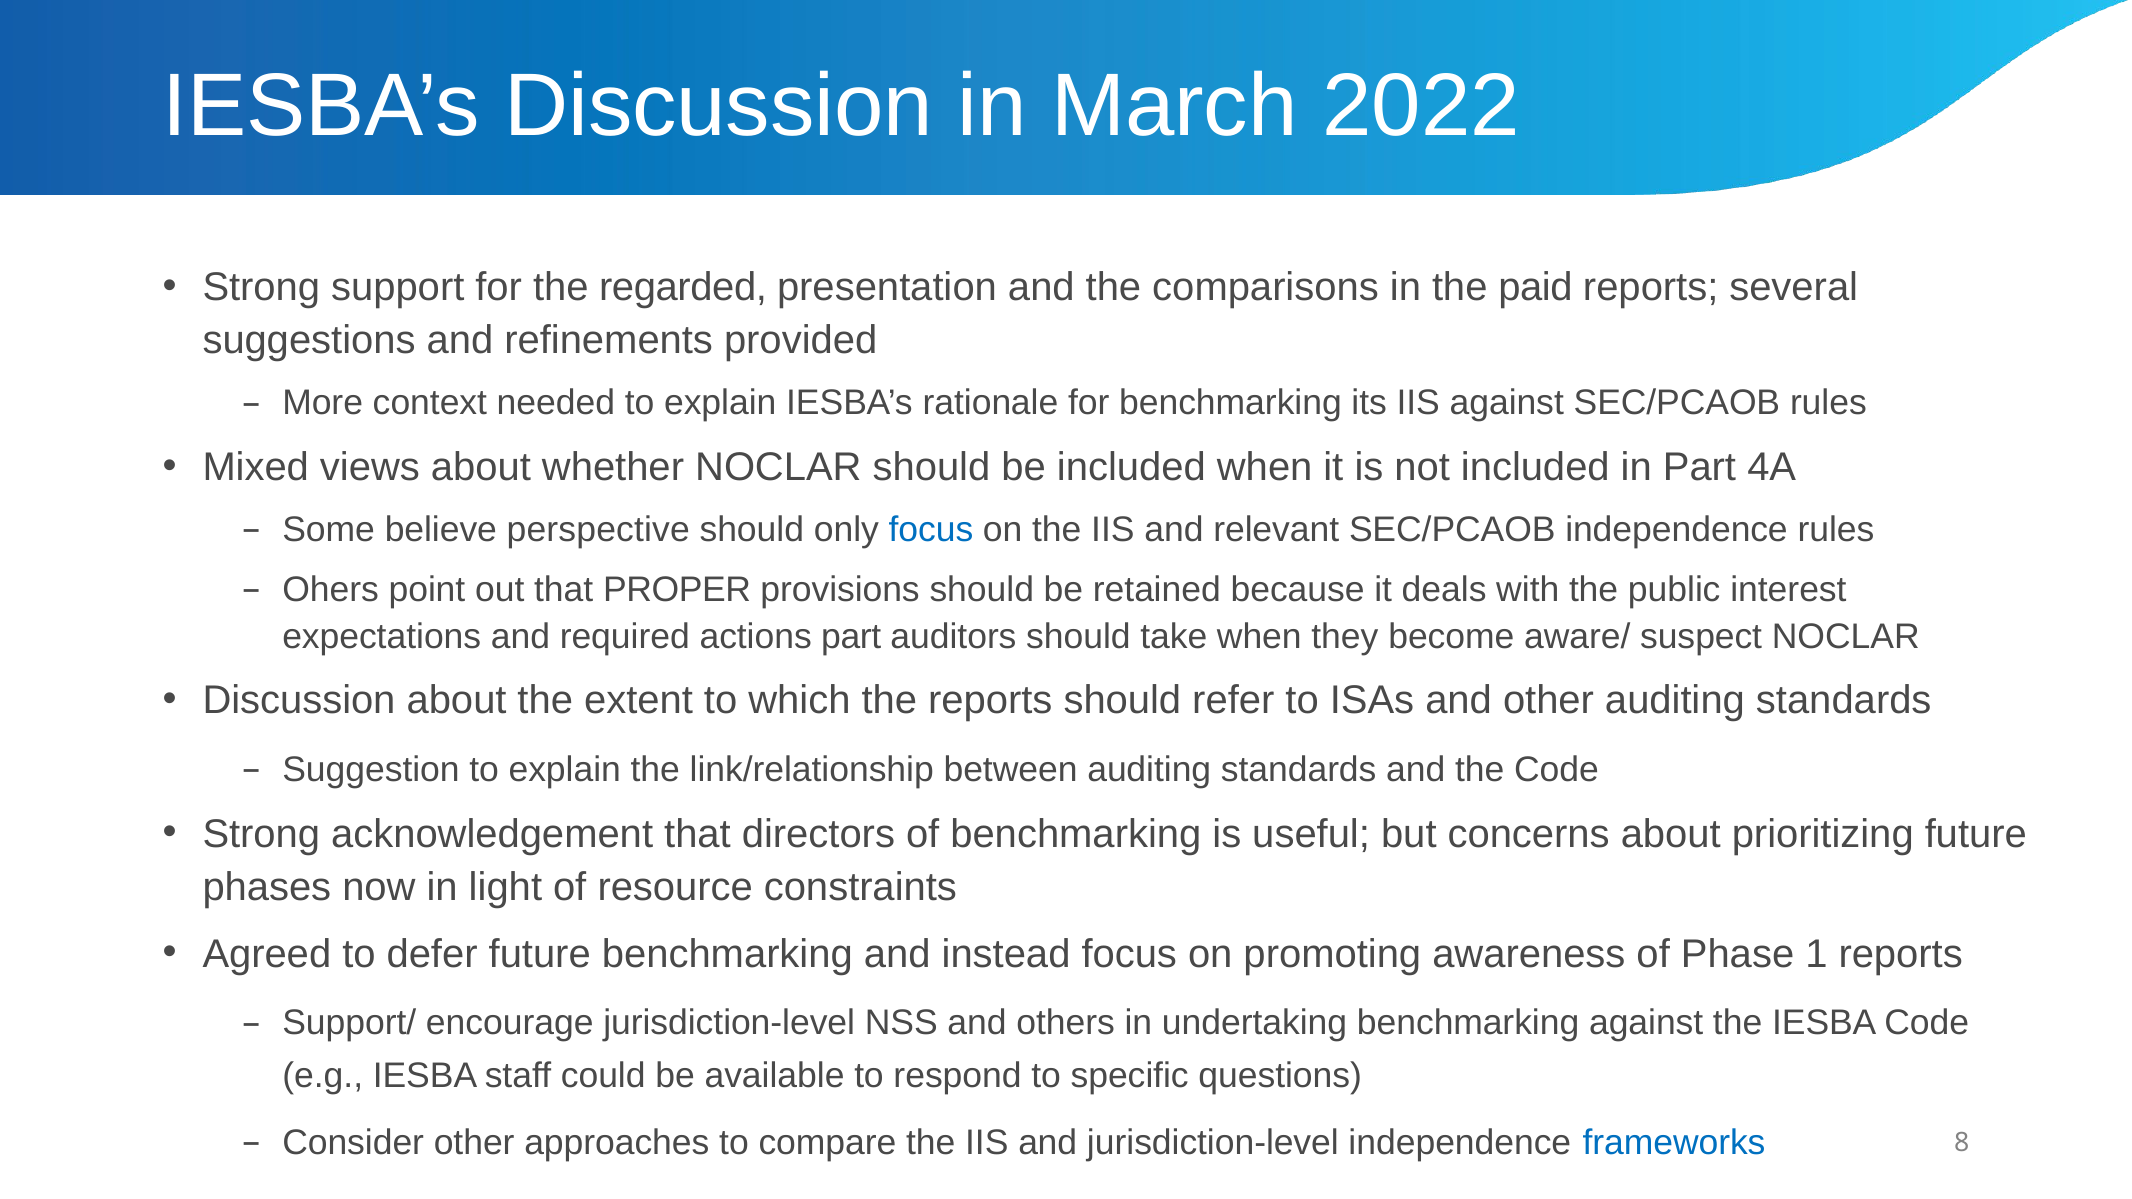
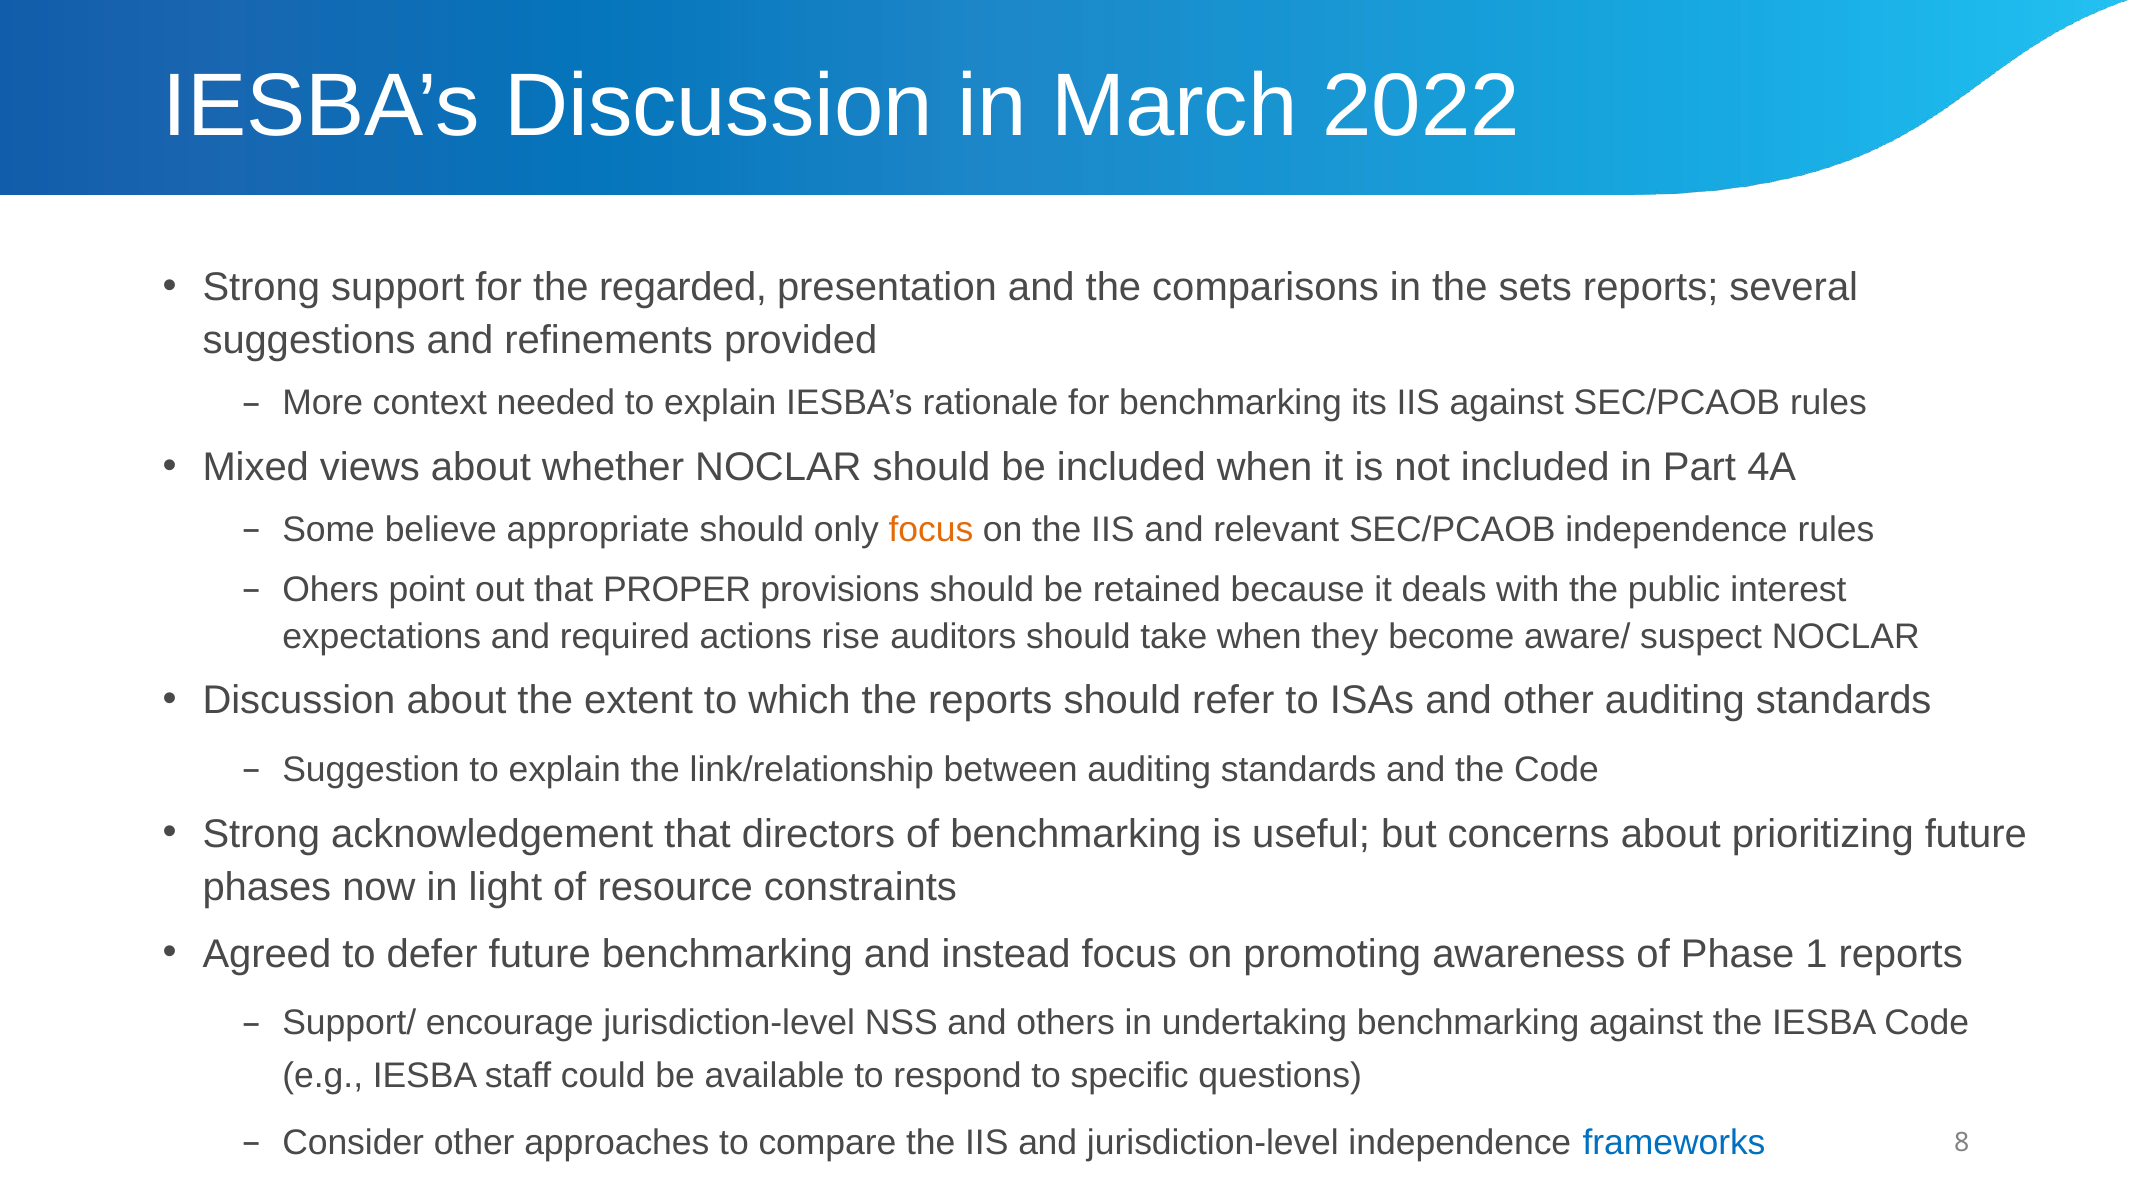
paid: paid -> sets
perspective: perspective -> appropriate
focus at (931, 530) colour: blue -> orange
actions part: part -> rise
